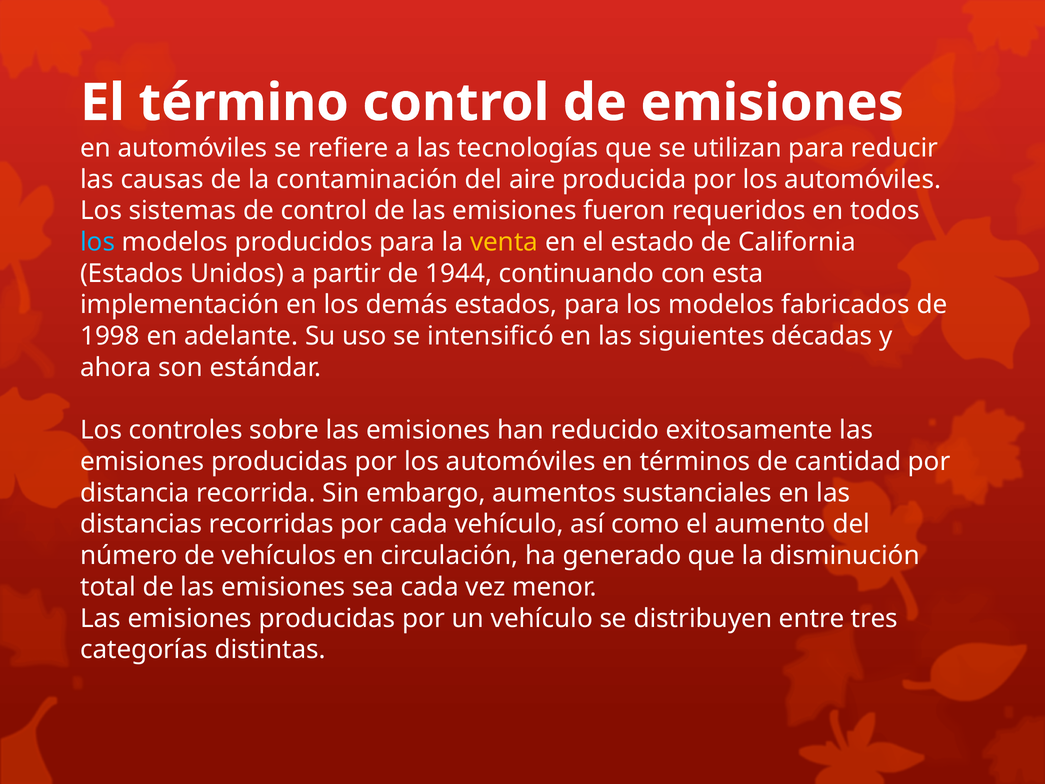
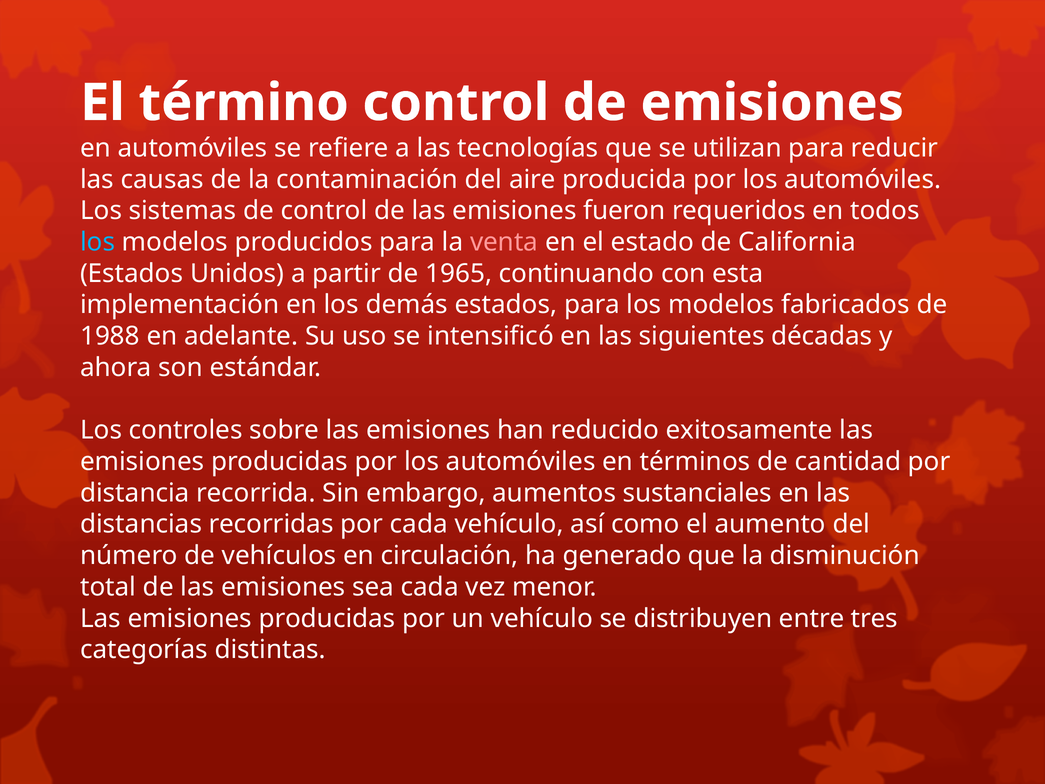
venta colour: yellow -> pink
1944: 1944 -> 1965
1998: 1998 -> 1988
